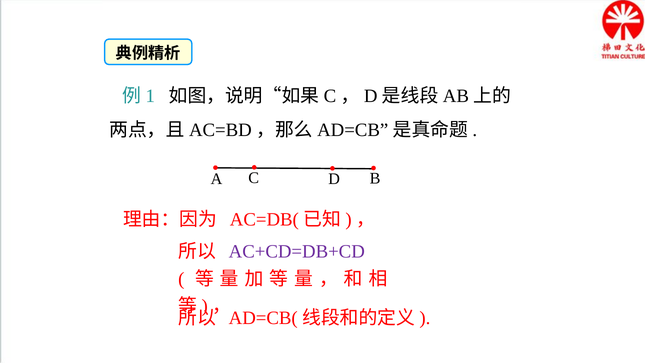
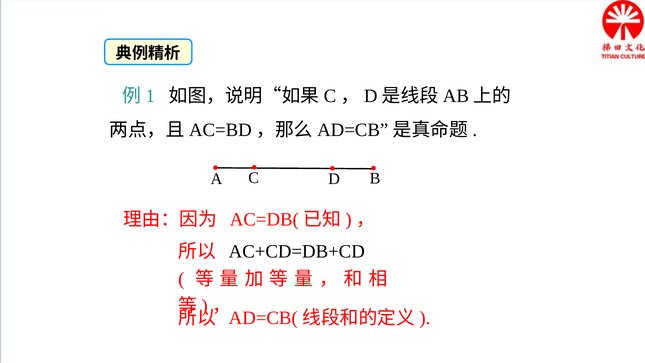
AC+CD=DB+CD colour: purple -> black
